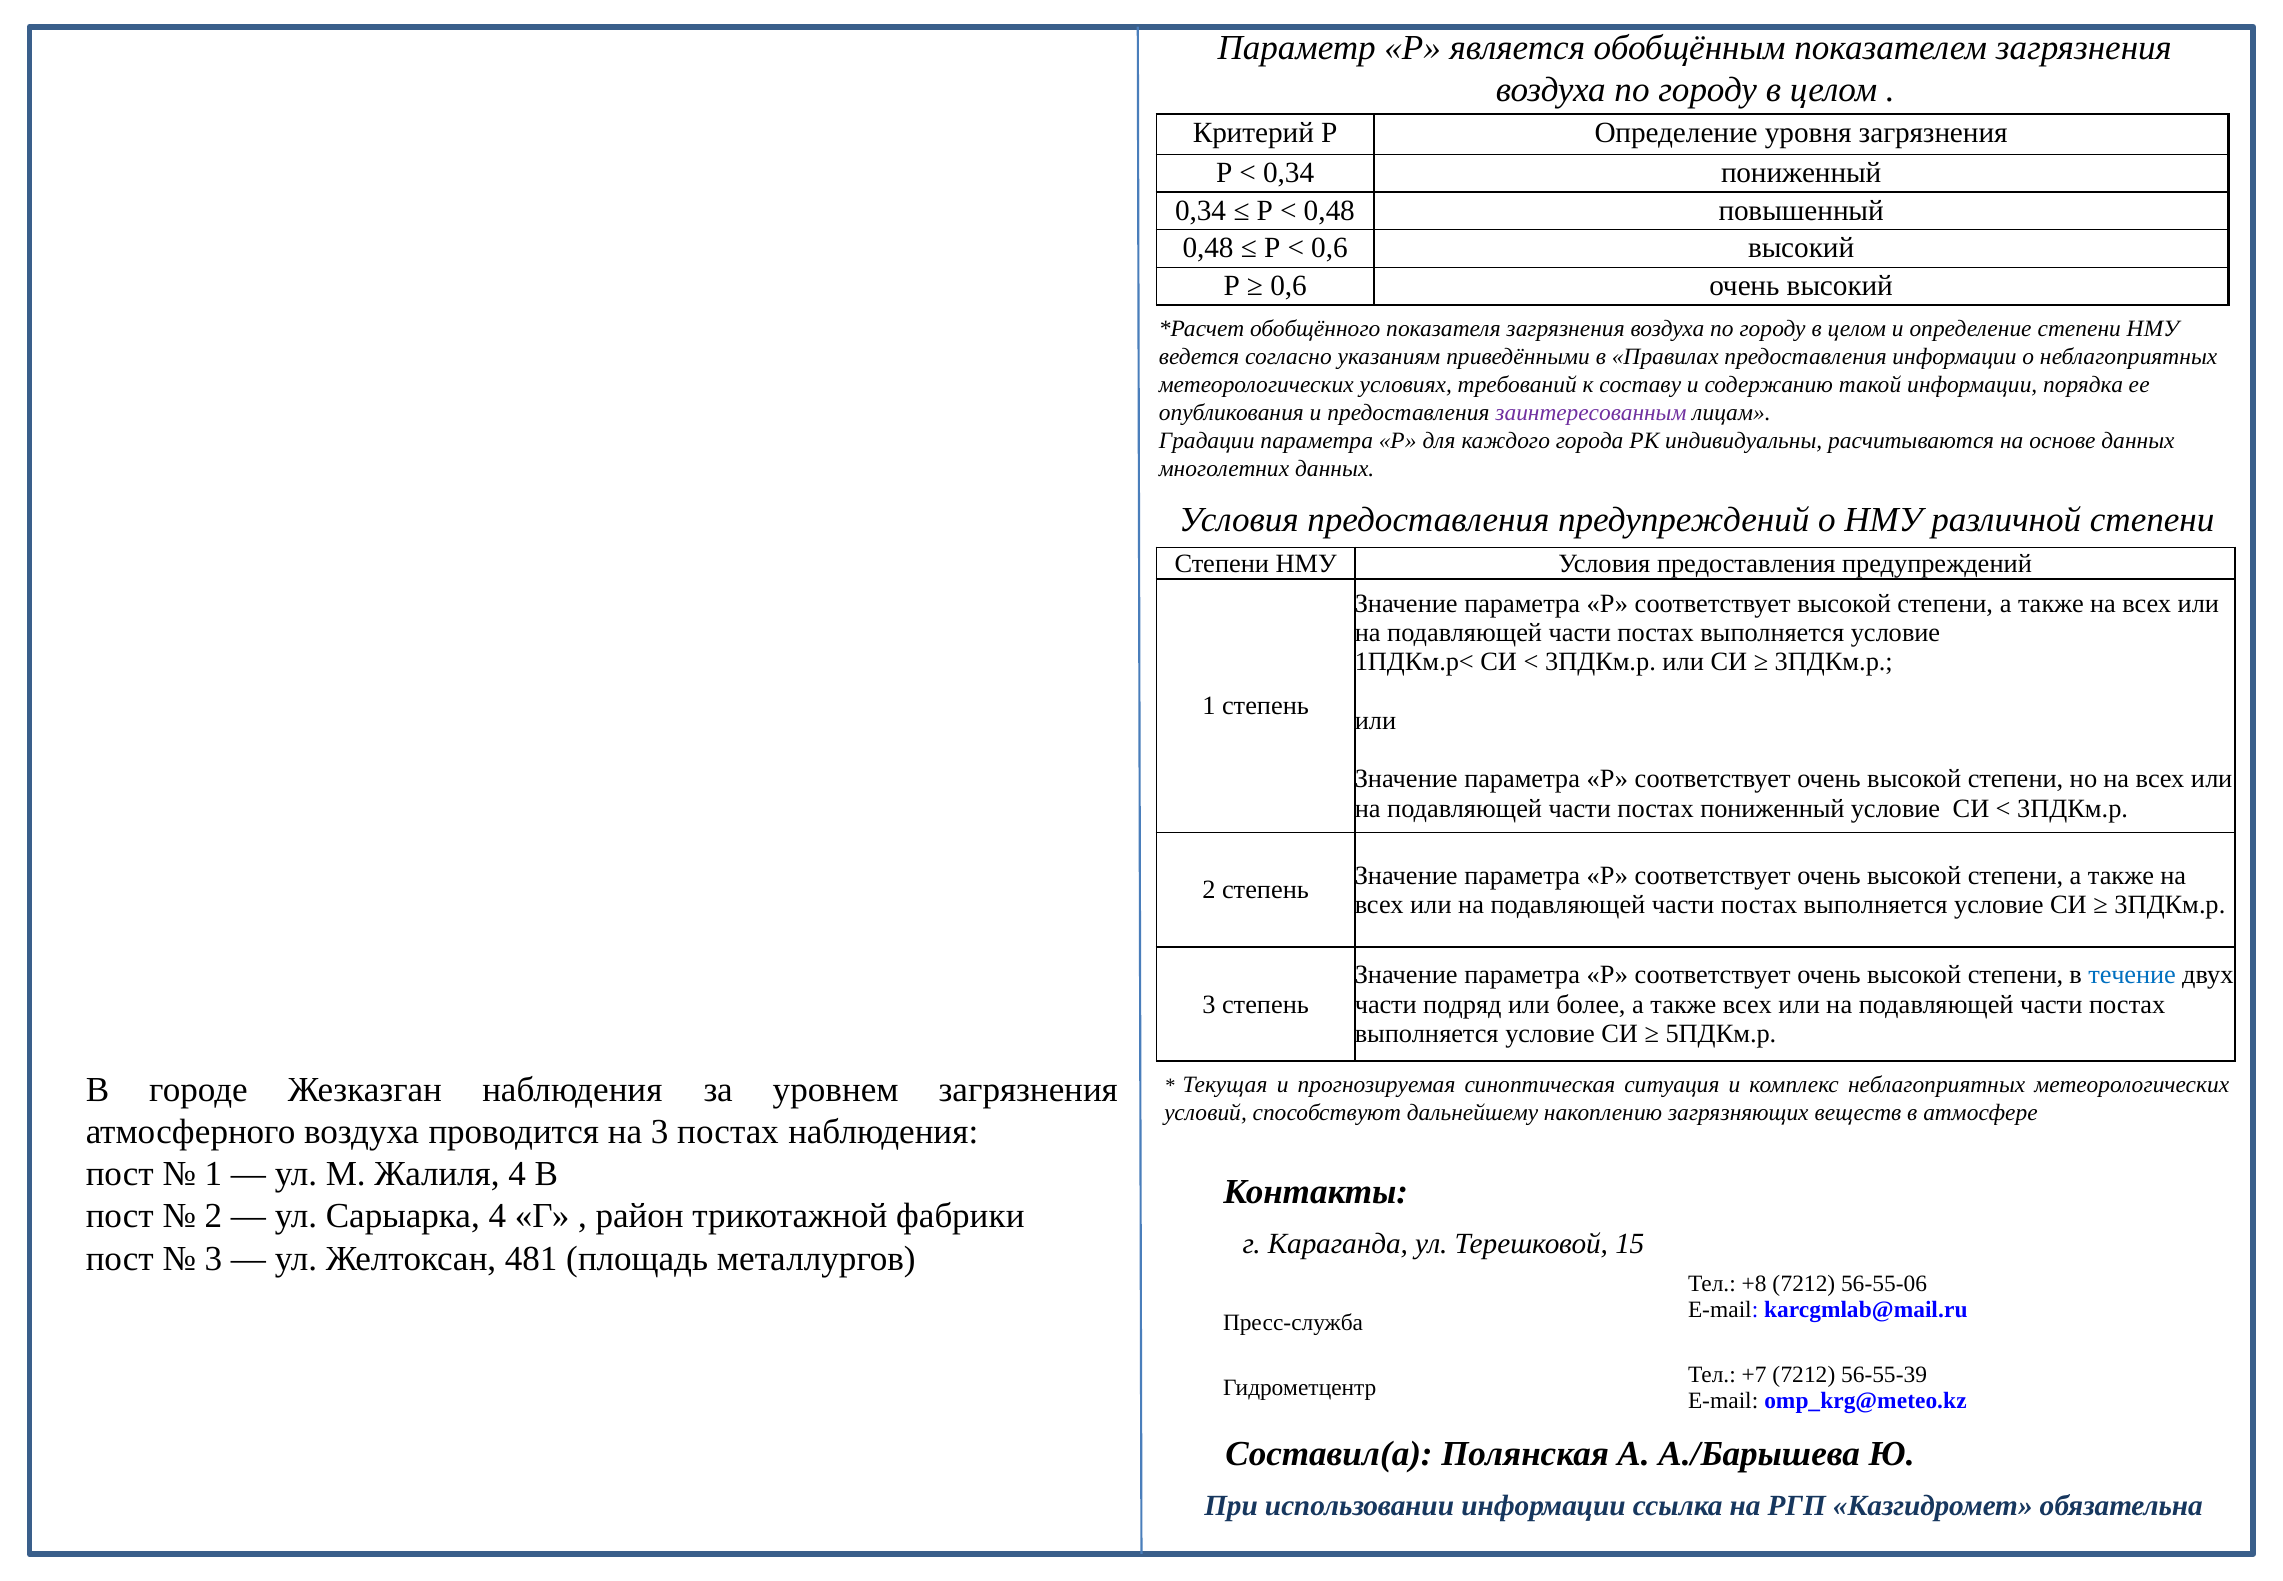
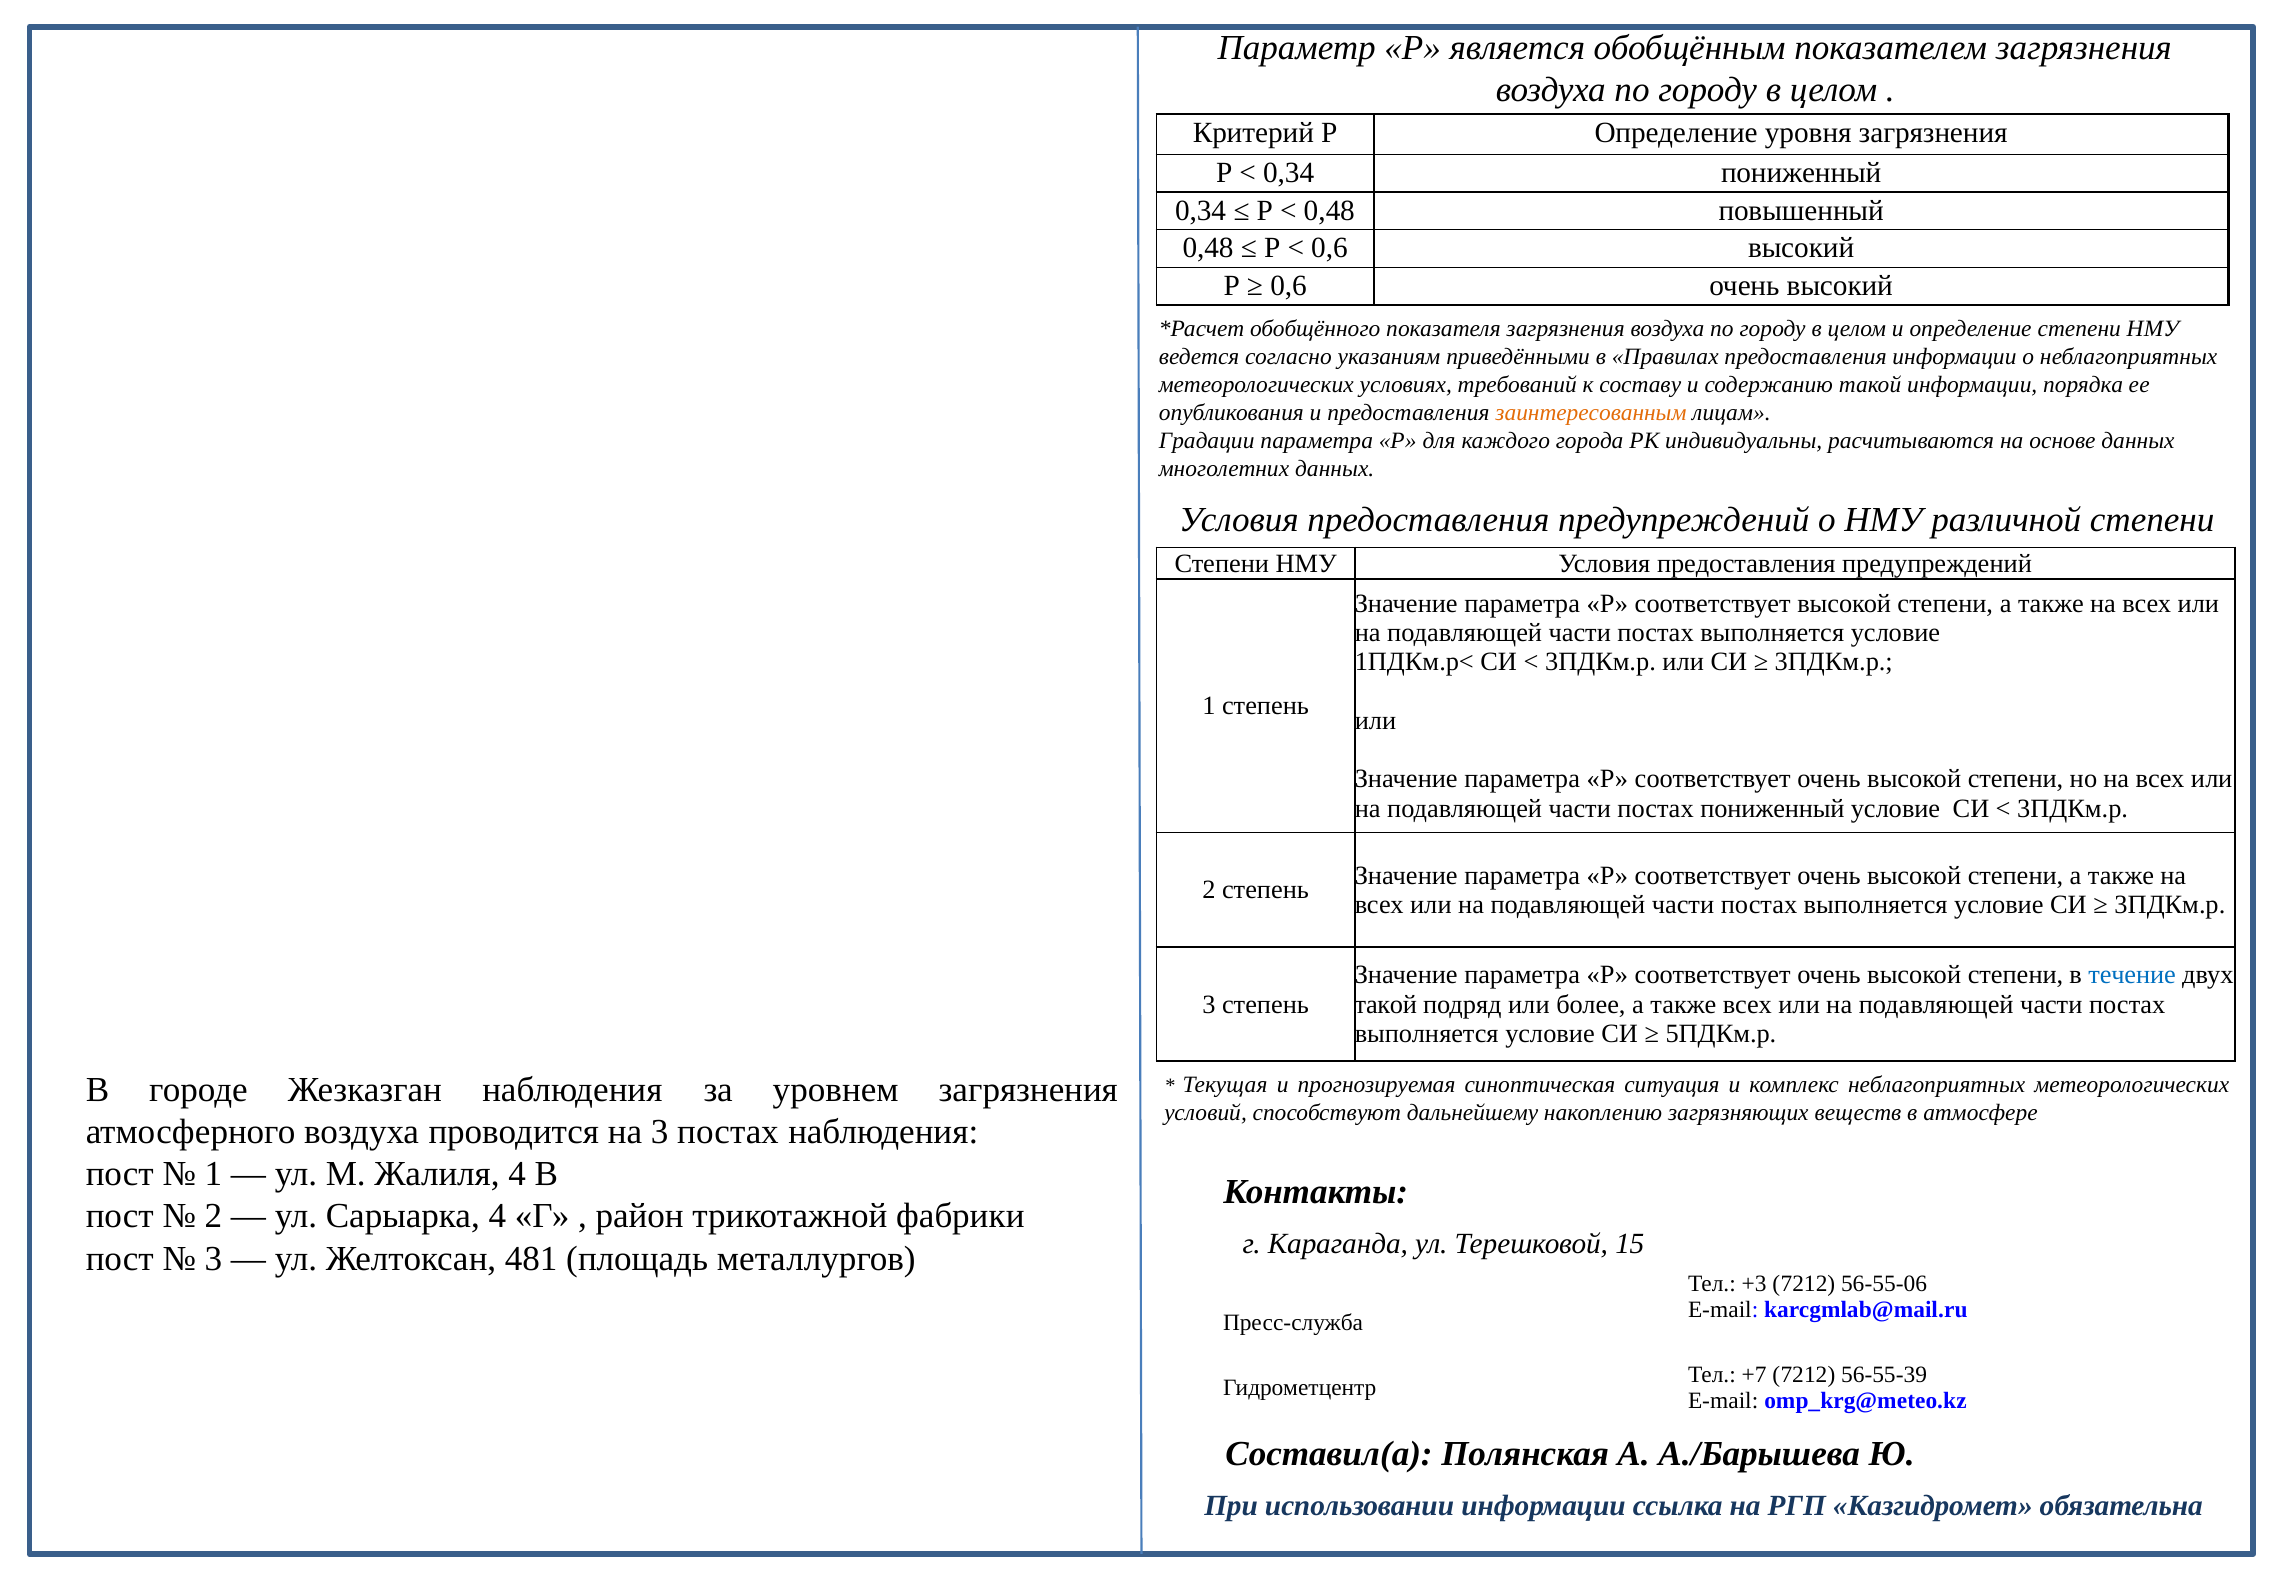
заинтересованным colour: purple -> orange
части at (1386, 1004): части -> такой
+8: +8 -> +3
